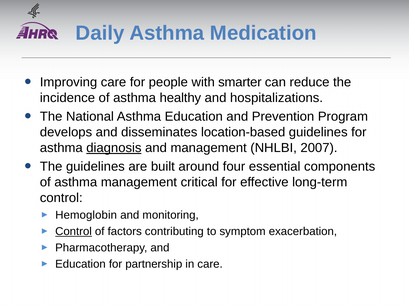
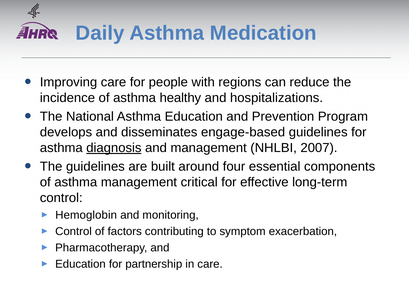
smarter: smarter -> regions
location-based: location-based -> engage-based
Control at (74, 232) underline: present -> none
